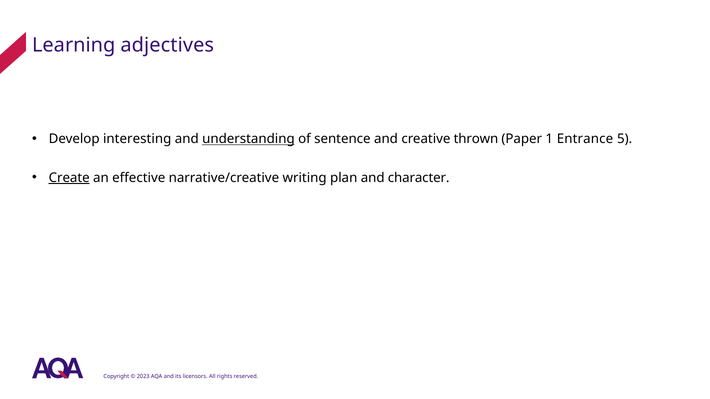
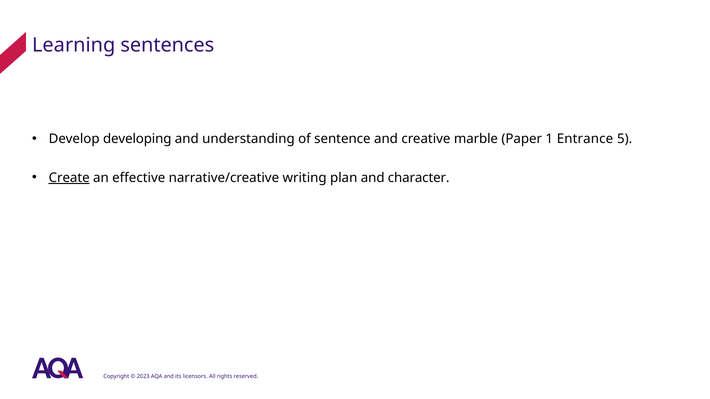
adjectives: adjectives -> sentences
interesting: interesting -> developing
understanding underline: present -> none
thrown: thrown -> marble
